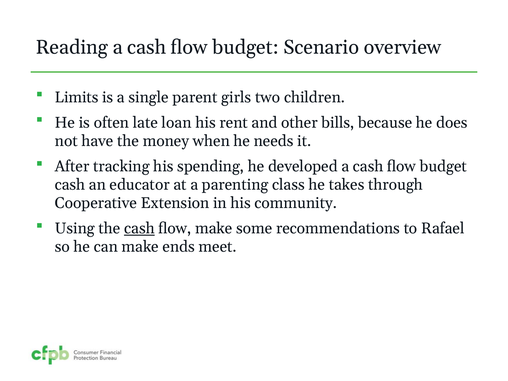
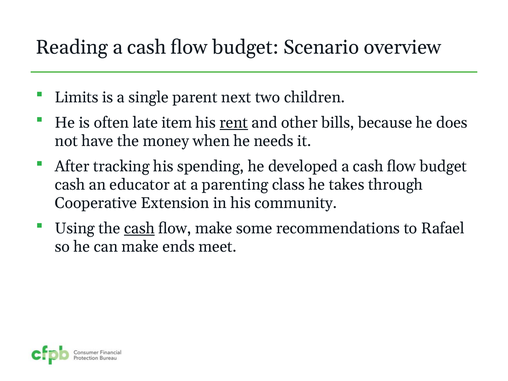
girls: girls -> next
loan: loan -> item
rent underline: none -> present
